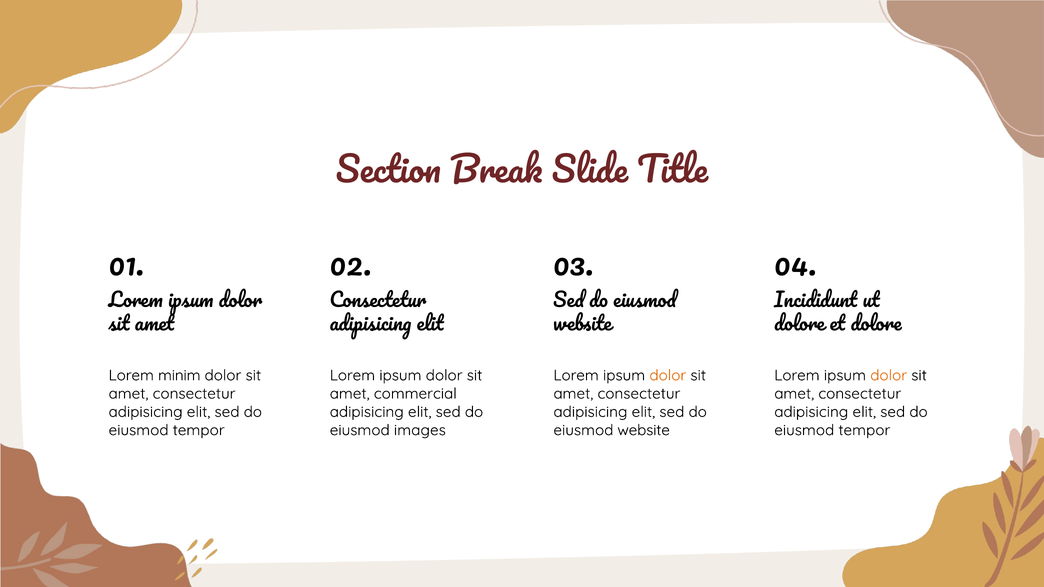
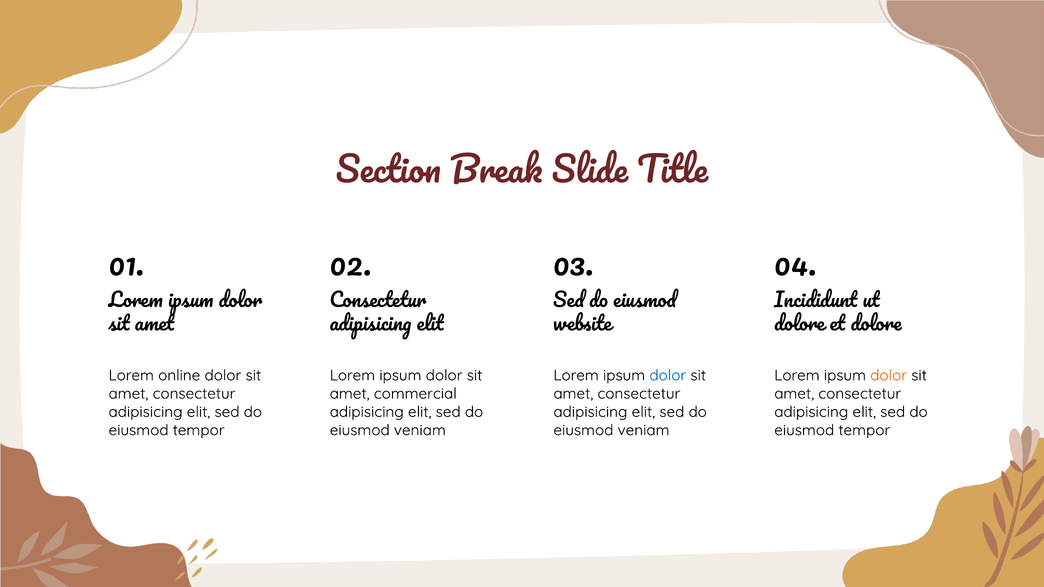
minim: minim -> online
dolor at (668, 375) colour: orange -> blue
images at (420, 430): images -> veniam
website at (644, 430): website -> veniam
